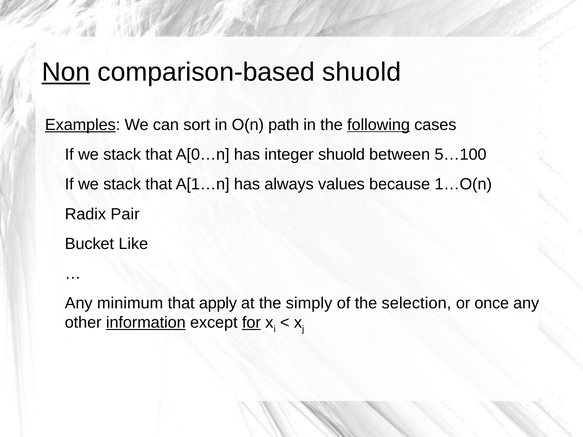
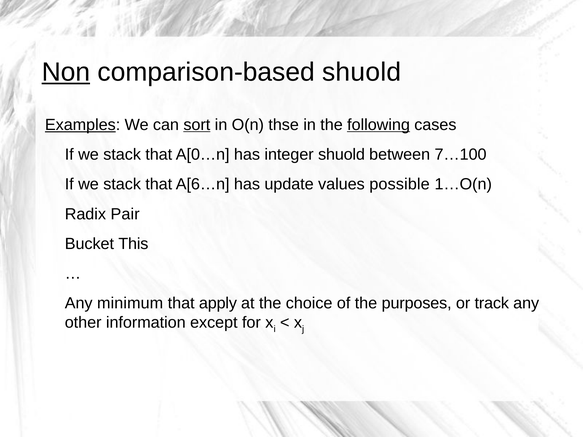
sort underline: none -> present
path: path -> thse
5…100: 5…100 -> 7…100
A[1…n: A[1…n -> A[6…n
always: always -> update
because: because -> possible
Like: Like -> This
simply: simply -> choice
selection: selection -> purposes
once: once -> track
information underline: present -> none
for underline: present -> none
